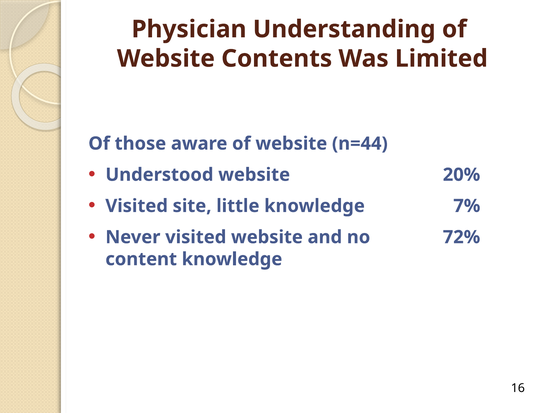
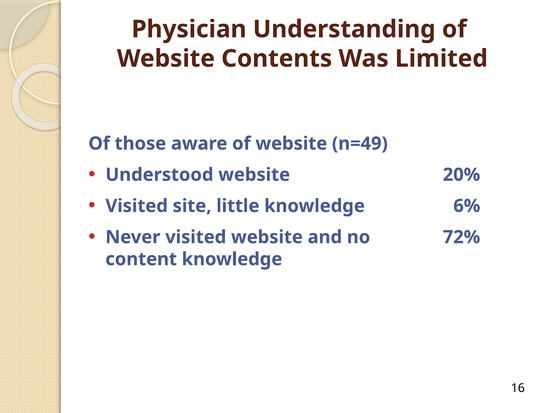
n=44: n=44 -> n=49
7%: 7% -> 6%
